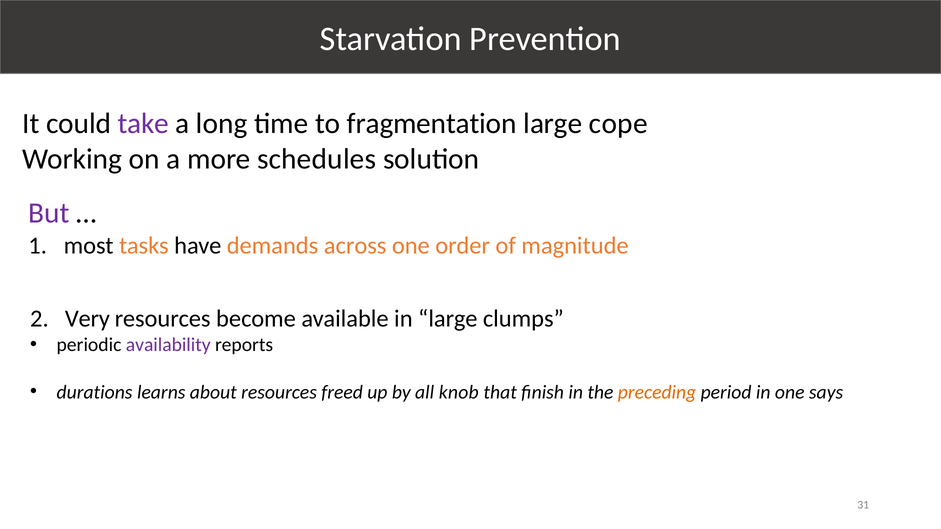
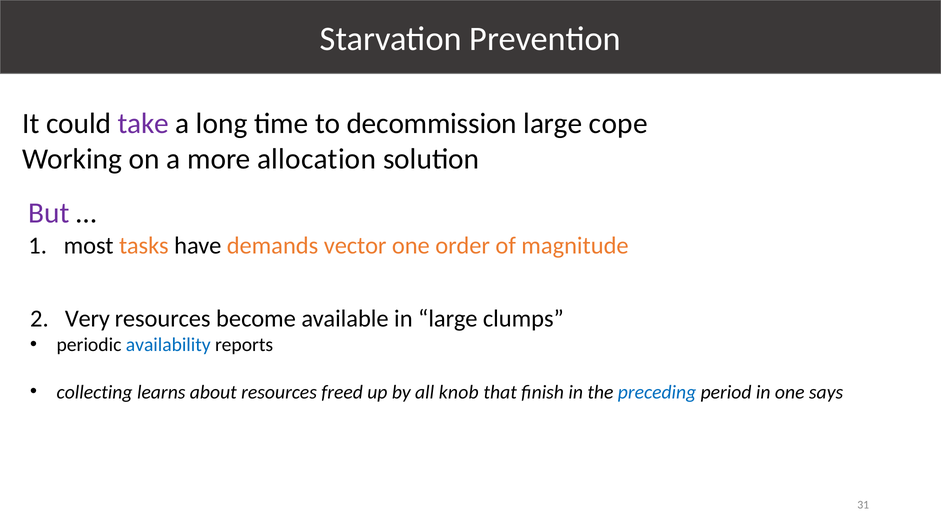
fragmentation: fragmentation -> decommission
schedules: schedules -> allocation
across: across -> vector
availability colour: purple -> blue
durations: durations -> collecting
preceding colour: orange -> blue
